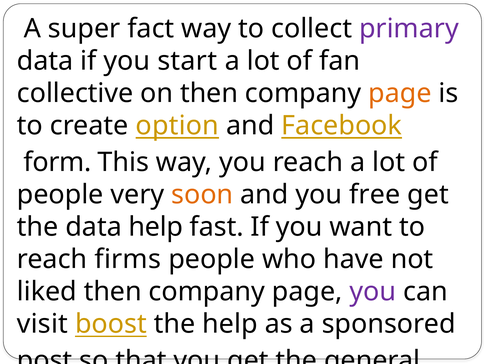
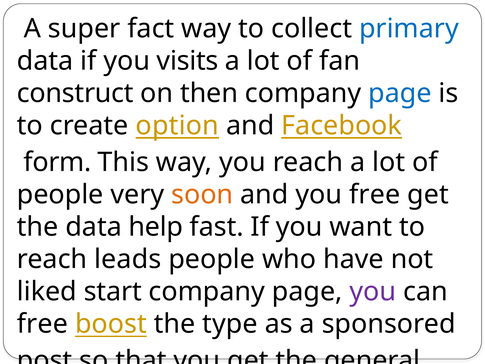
primary colour: purple -> blue
start: start -> visits
collective: collective -> construct
page at (400, 93) colour: orange -> blue
firms: firms -> leads
liked then: then -> start
visit at (42, 324): visit -> free
the help: help -> type
